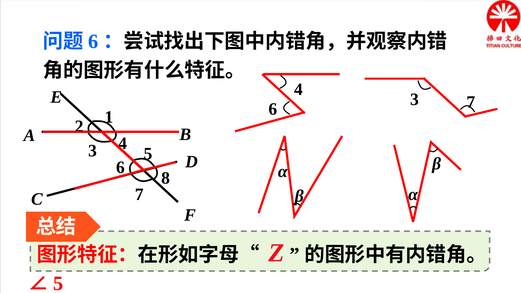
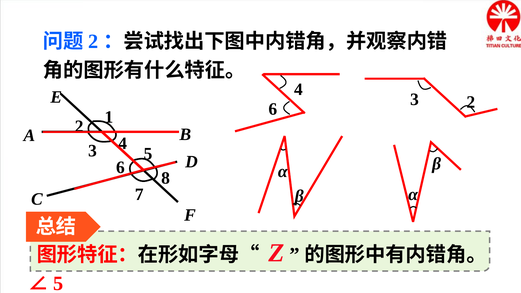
6 at (93, 41): 6 -> 2
3 7: 7 -> 2
